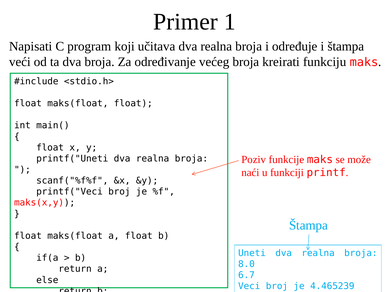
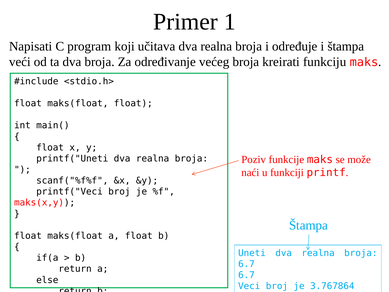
8.0 at (246, 264): 8.0 -> 6.7
4.465239: 4.465239 -> 3.767864
